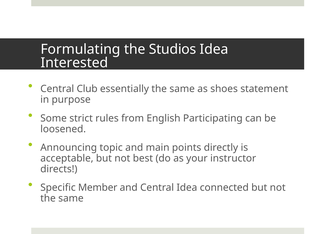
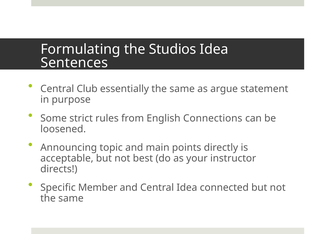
Interested: Interested -> Sentences
shoes: shoes -> argue
Participating: Participating -> Connections
